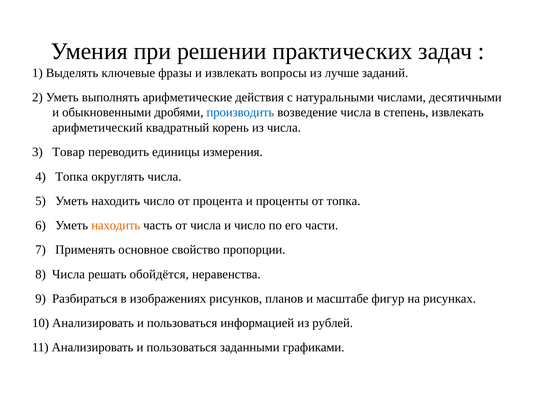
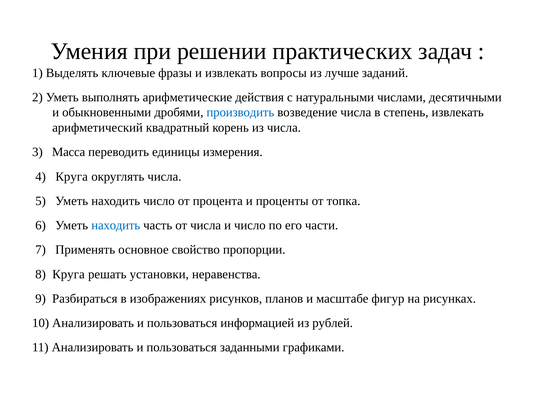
Товар: Товар -> Масса
4 Топка: Топка -> Круга
находить at (116, 225) colour: orange -> blue
8 Числа: Числа -> Круга
обойдётся: обойдётся -> установки
